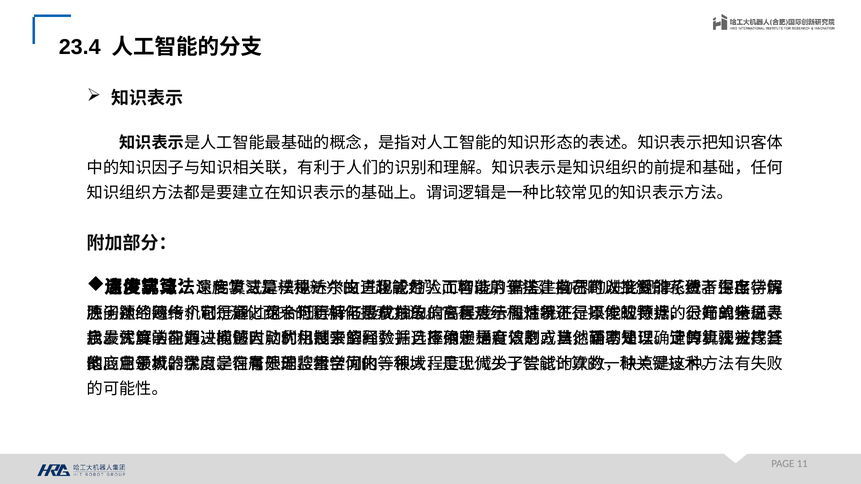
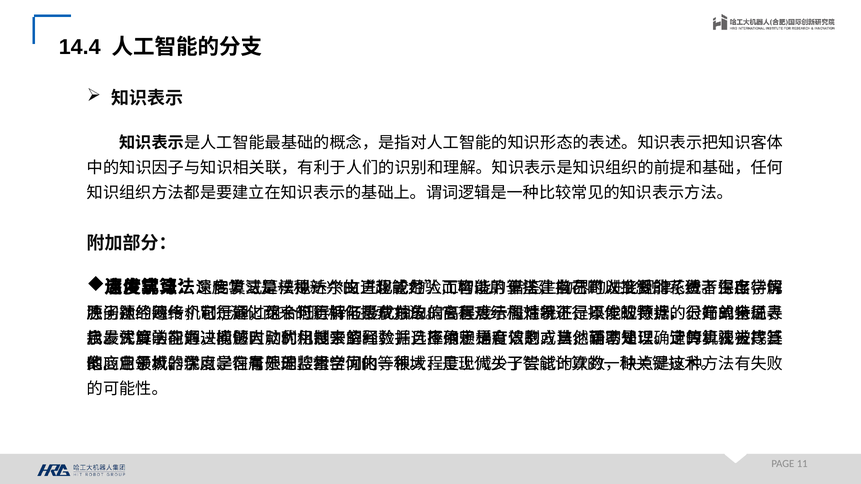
23.4: 23.4 -> 14.4
